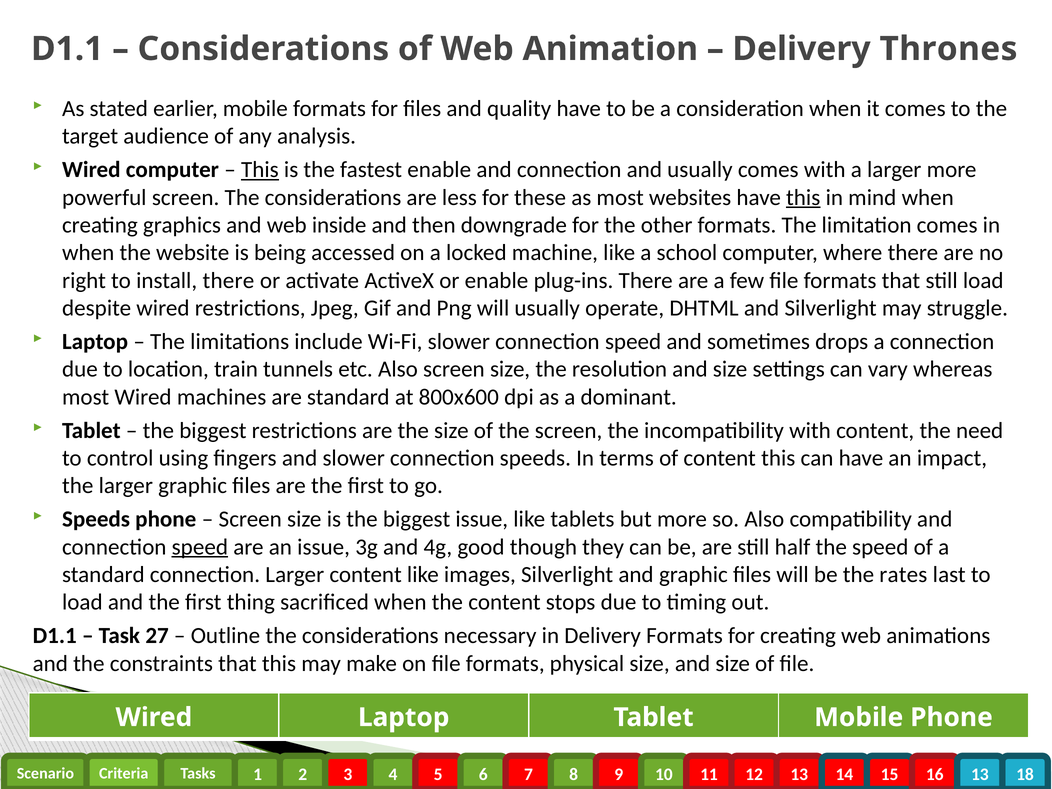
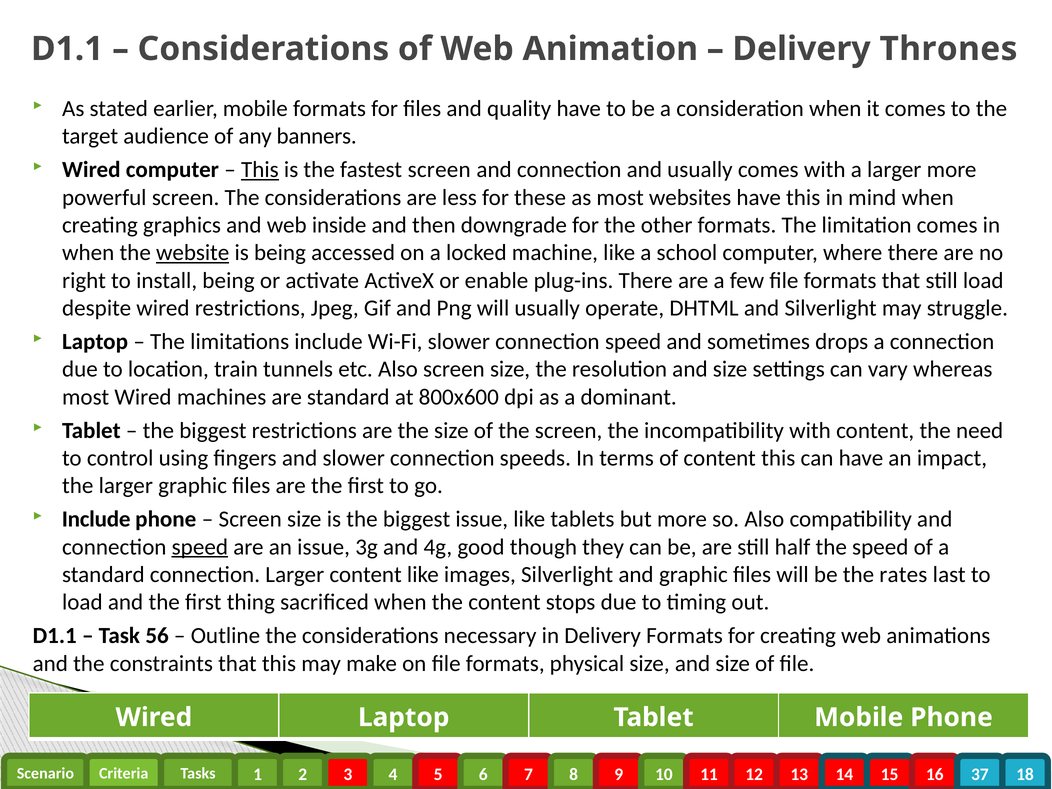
analysis: analysis -> banners
fastest enable: enable -> screen
this at (803, 197) underline: present -> none
website underline: none -> present
install there: there -> being
Speeds at (96, 519): Speeds -> Include
27: 27 -> 56
13 at (980, 774): 13 -> 37
